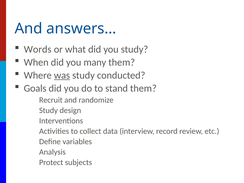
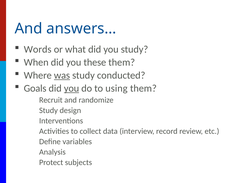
many: many -> these
you at (72, 88) underline: none -> present
stand: stand -> using
